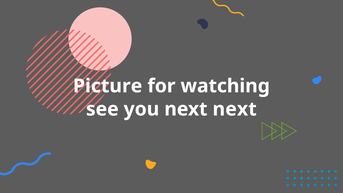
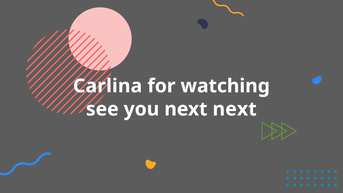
Picture: Picture -> Carlina
